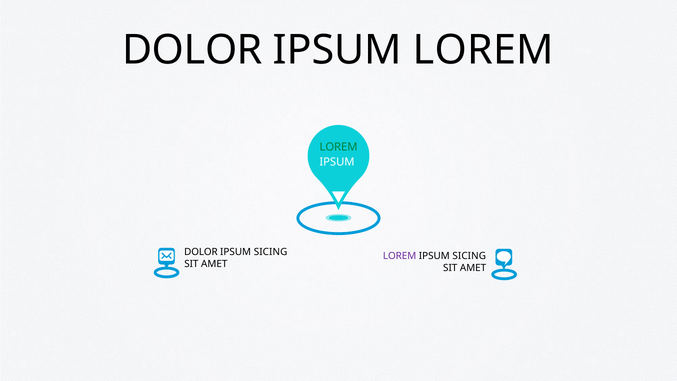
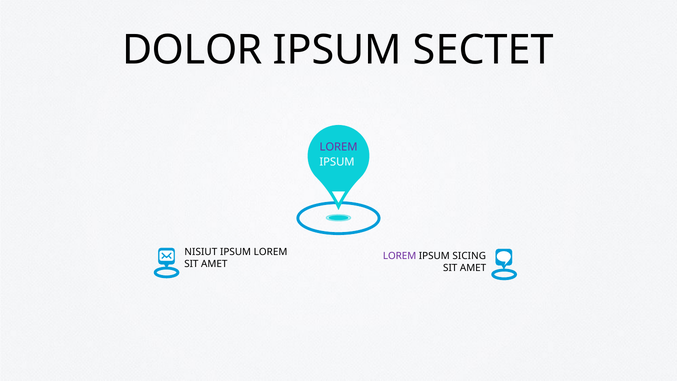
LOREM at (483, 50): LOREM -> SECTET
LOREM at (339, 147) colour: green -> purple
DOLOR at (201, 252): DOLOR -> NISIUT
SICING at (271, 252): SICING -> LOREM
